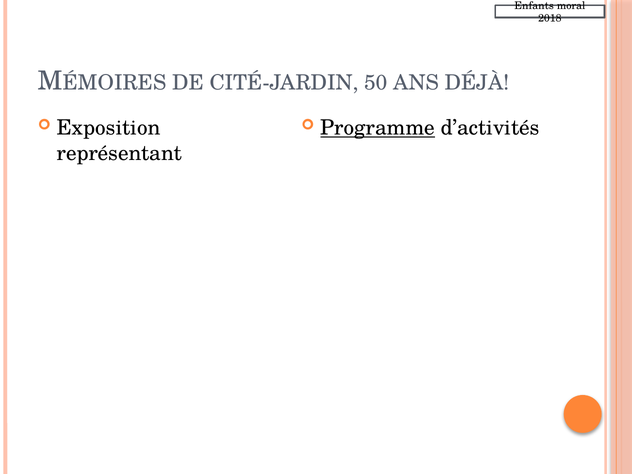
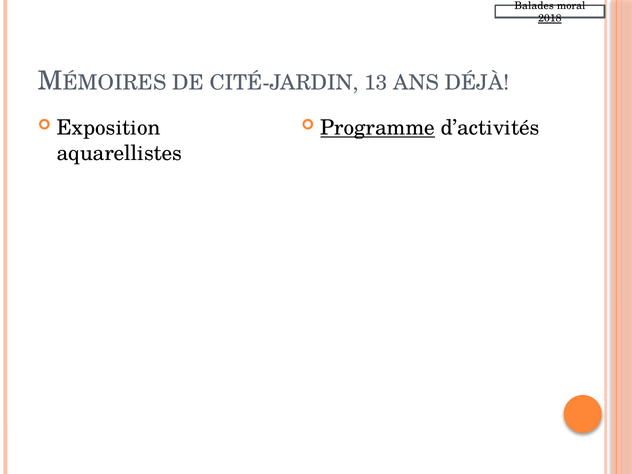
Enfants: Enfants -> Balades
2018 underline: none -> present
50: 50 -> 13
représentant: représentant -> aquarellistes
